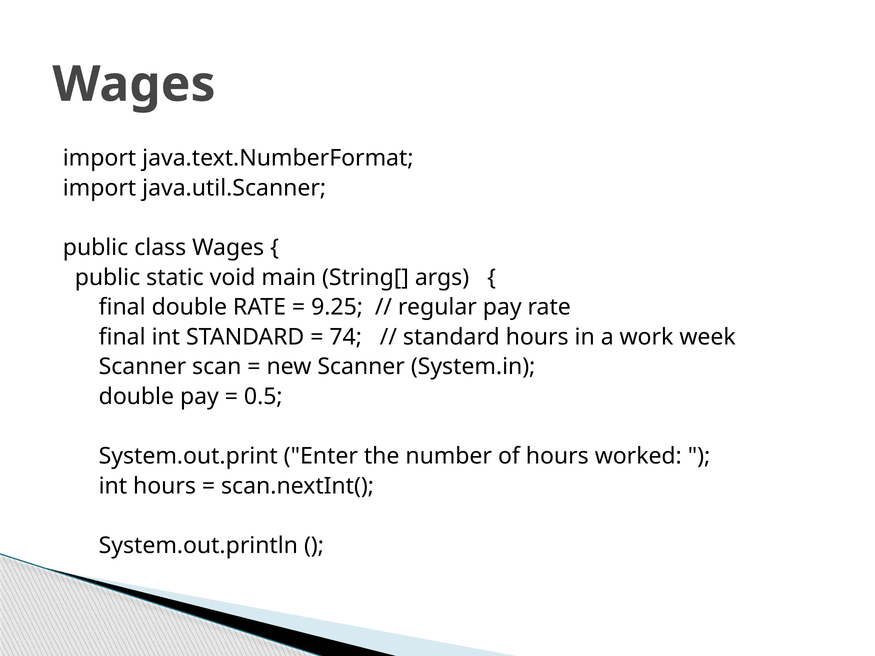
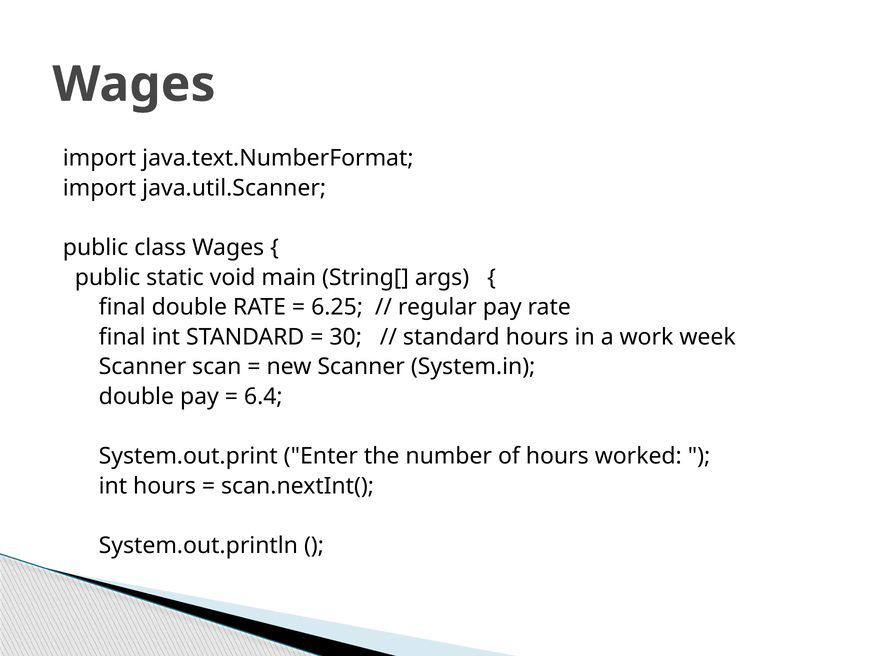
9.25: 9.25 -> 6.25
74: 74 -> 30
0.5: 0.5 -> 6.4
